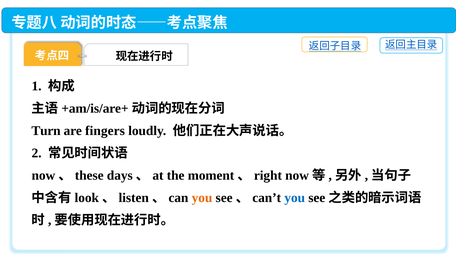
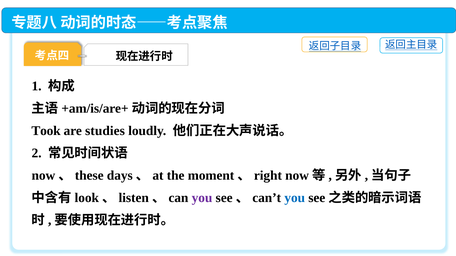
Turn: Turn -> Took
fingers: fingers -> studies
you at (202, 198) colour: orange -> purple
